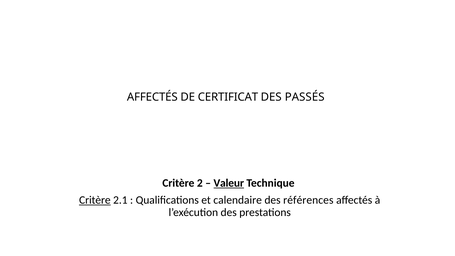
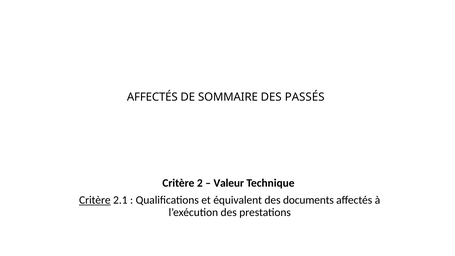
CERTIFICAT: CERTIFICAT -> SOMMAIRE
Valeur underline: present -> none
calendaire: calendaire -> équivalent
références: références -> documents
